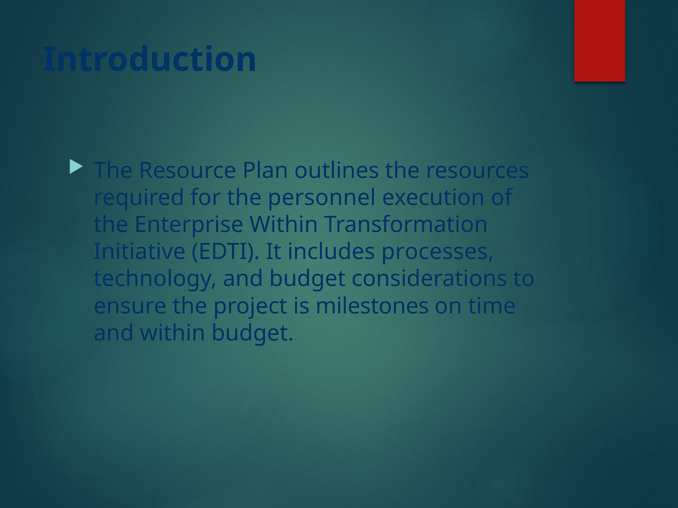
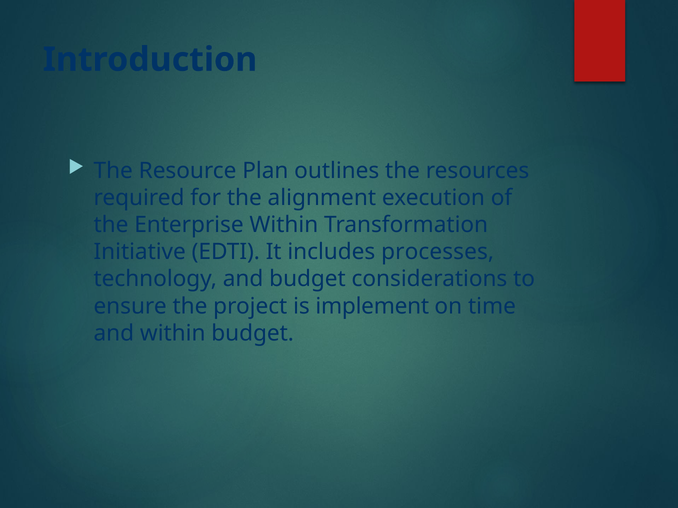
personnel: personnel -> alignment
milestones: milestones -> implement
